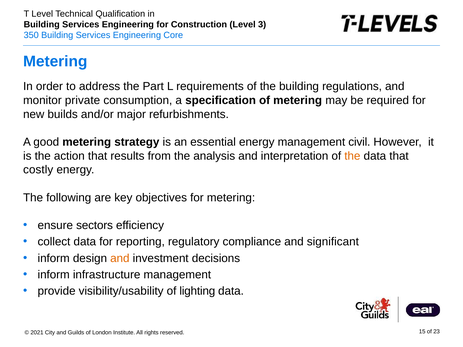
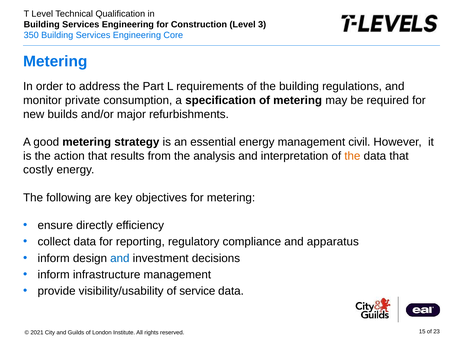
sectors: sectors -> directly
significant: significant -> apparatus
and at (120, 258) colour: orange -> blue
lighting: lighting -> service
